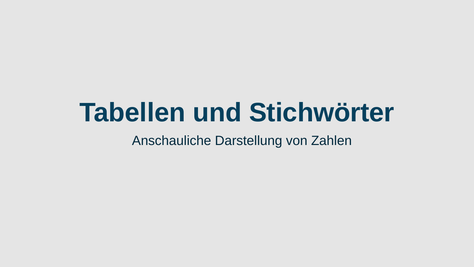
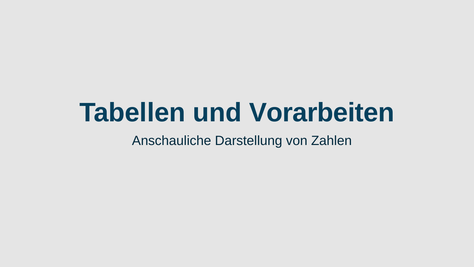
Stichwörter: Stichwörter -> Vorarbeiten
